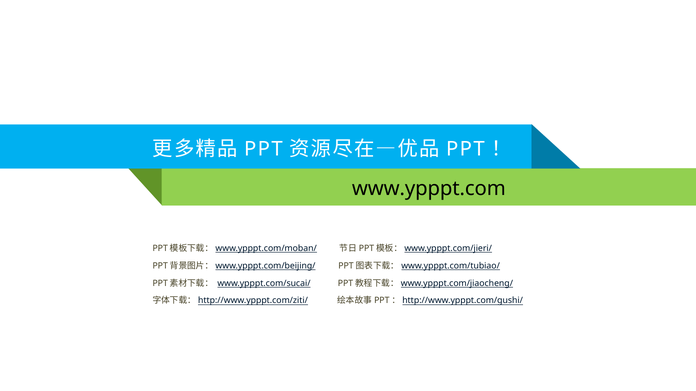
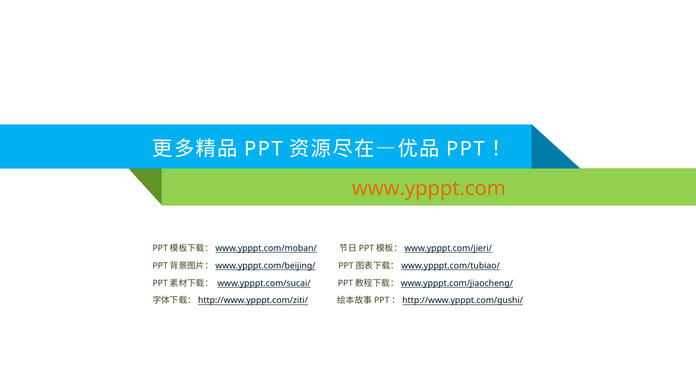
www.ypppt.com colour: black -> orange
